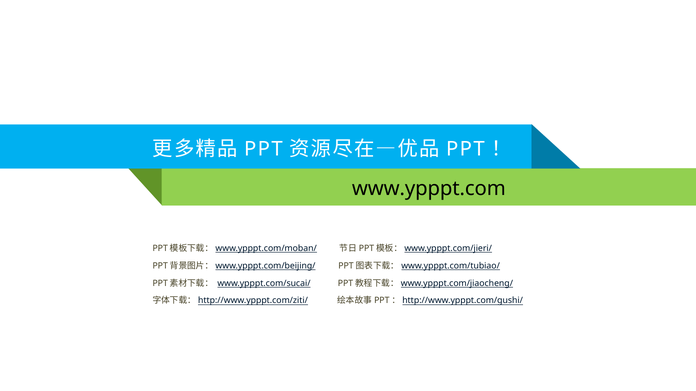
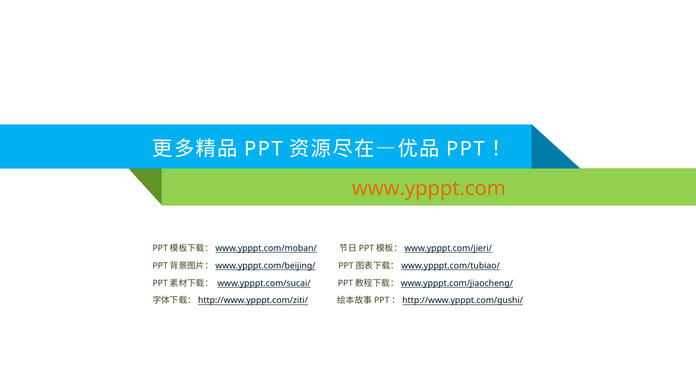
www.ypppt.com colour: black -> orange
